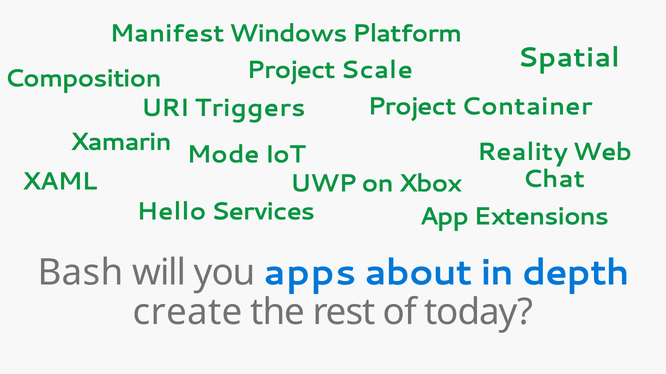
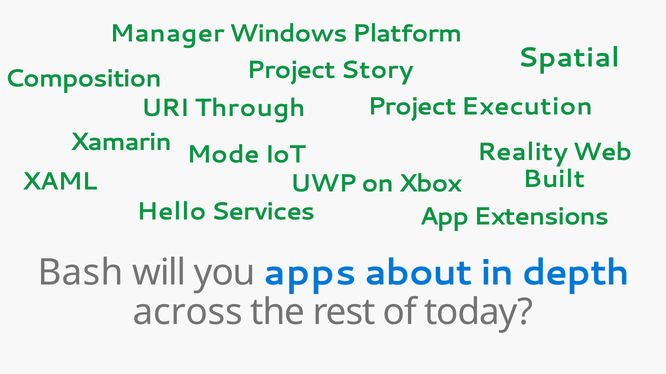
Manifest: Manifest -> Manager
Scale: Scale -> Story
Container: Container -> Execution
Triggers: Triggers -> Through
Chat: Chat -> Built
create: create -> across
